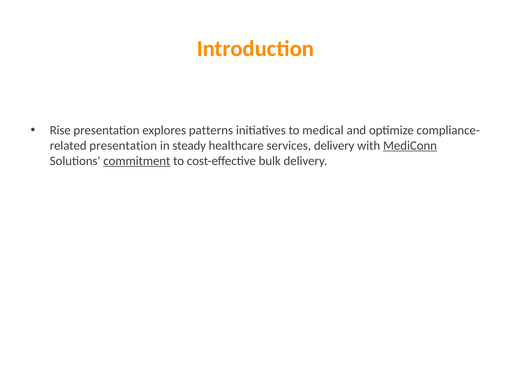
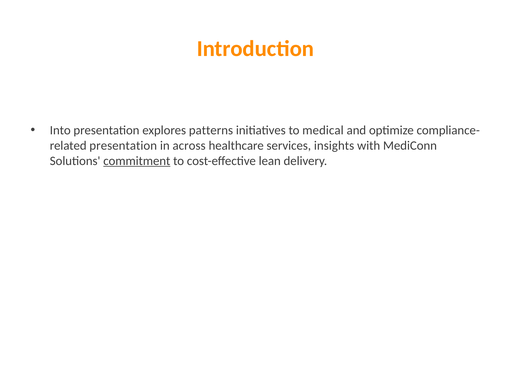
Rise: Rise -> Into
steady: steady -> across
services delivery: delivery -> insights
MediConn underline: present -> none
bulk: bulk -> lean
